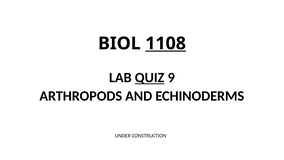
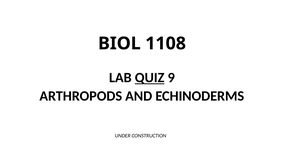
1108 underline: present -> none
